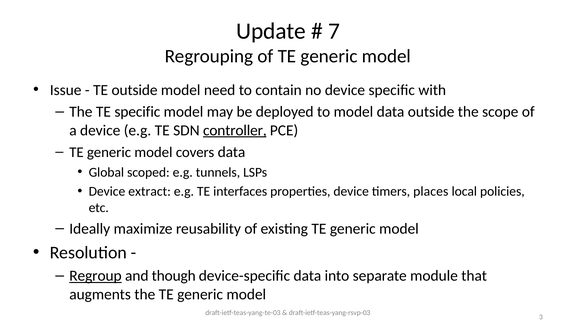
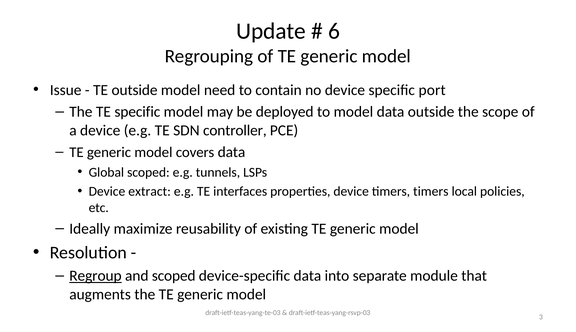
7: 7 -> 6
with: with -> port
controller underline: present -> none
timers places: places -> timers
and though: though -> scoped
